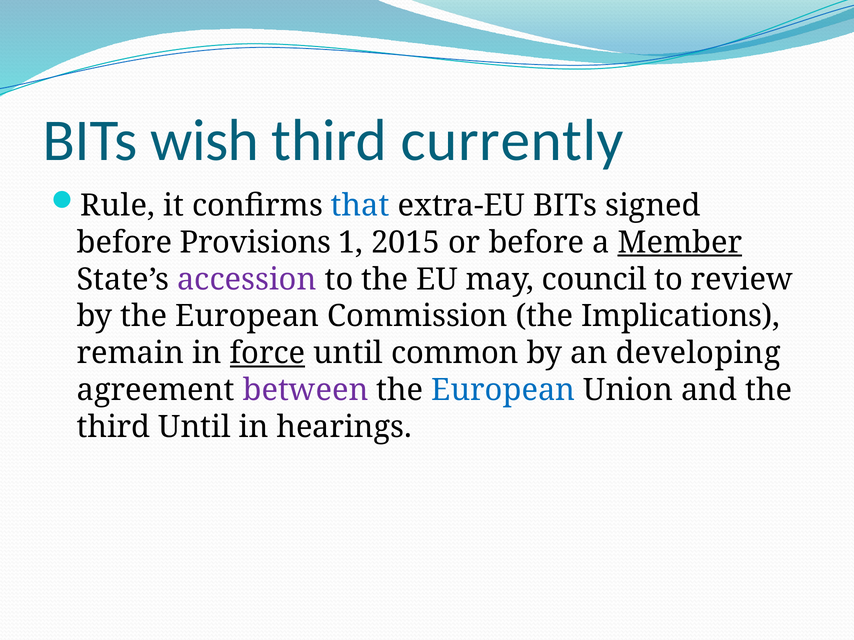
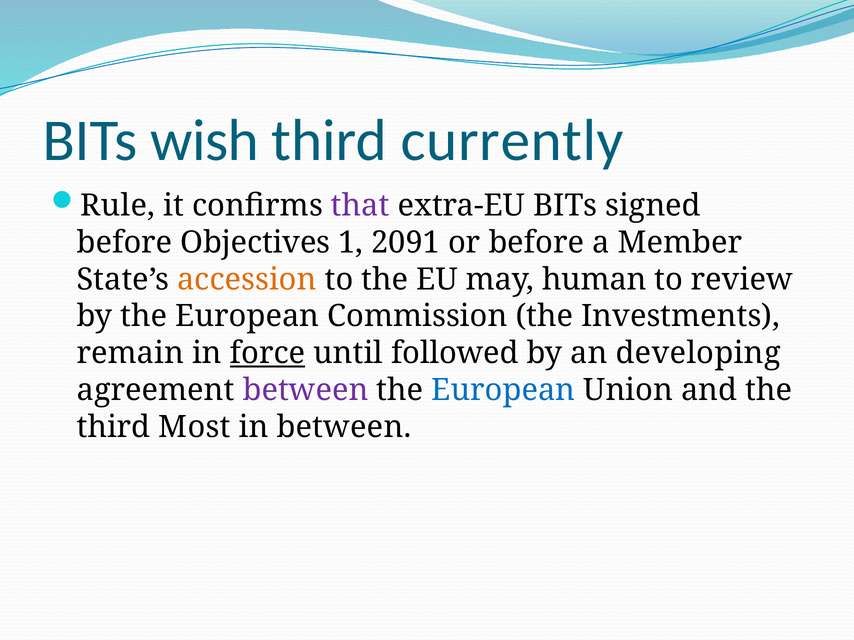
that colour: blue -> purple
Provisions: Provisions -> Objectives
2015: 2015 -> 2091
Member underline: present -> none
accession colour: purple -> orange
council: council -> human
Implications: Implications -> Investments
common: common -> followed
third Until: Until -> Most
in hearings: hearings -> between
